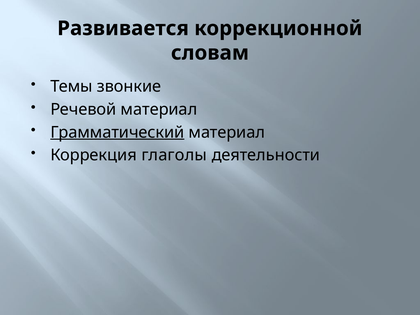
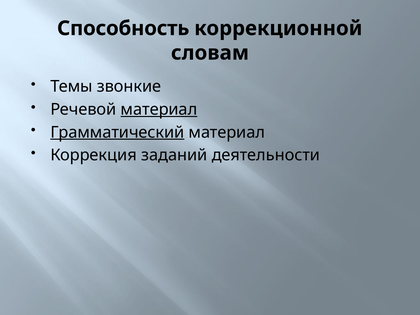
Развивается: Развивается -> Способность
материал at (159, 109) underline: none -> present
глаголы: глаголы -> заданий
